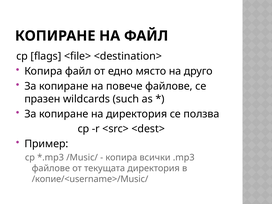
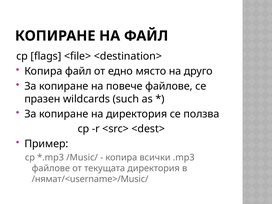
/копие/<username>/Music/: /копие/<username>/Music/ -> /нямат/<username>/Music/
